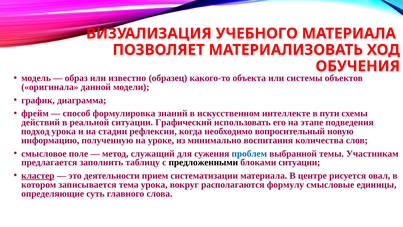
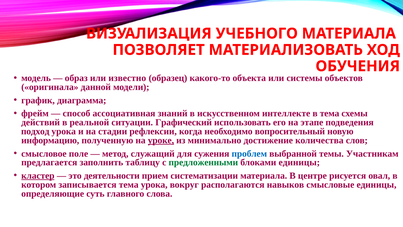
формулировка: формулировка -> ассоциативная
в пути: пути -> тема
уроке underline: none -> present
воспитания: воспитания -> достижение
предложенными colour: black -> green
блоками ситуации: ситуации -> единицы
формулу: формулу -> навыков
